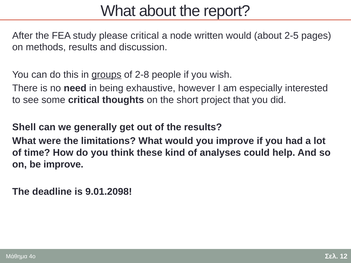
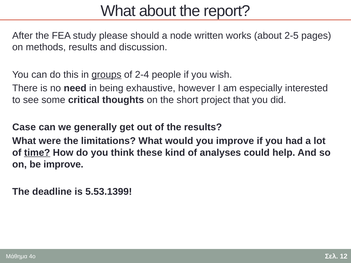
please critical: critical -> should
written would: would -> works
2-8: 2-8 -> 2-4
Shell: Shell -> Case
time underline: none -> present
9.01.2098: 9.01.2098 -> 5.53.1399
